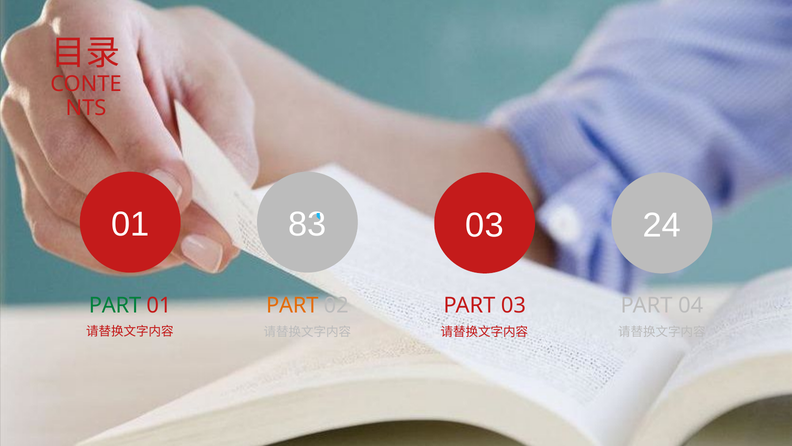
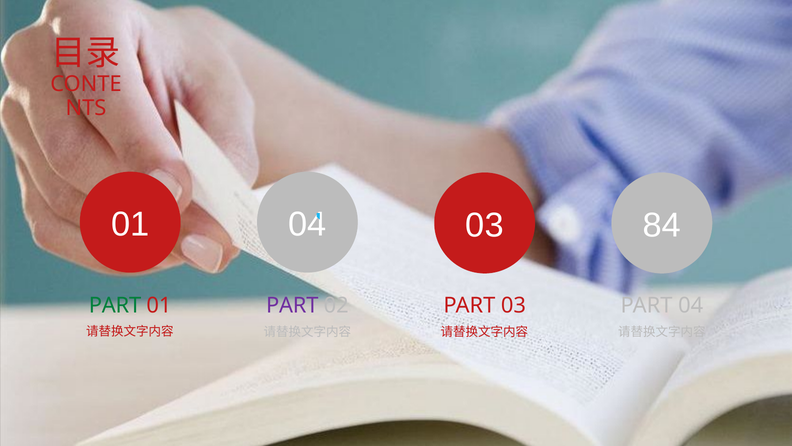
01 83: 83 -> 04
24: 24 -> 84
PART at (292, 305) colour: orange -> purple
